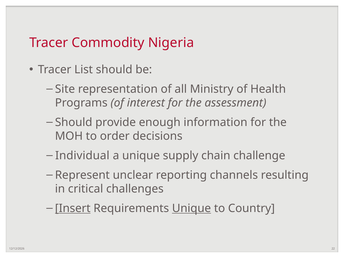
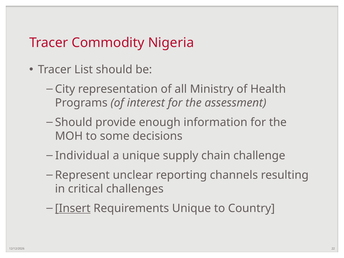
Site: Site -> City
order: order -> some
Unique at (192, 208) underline: present -> none
